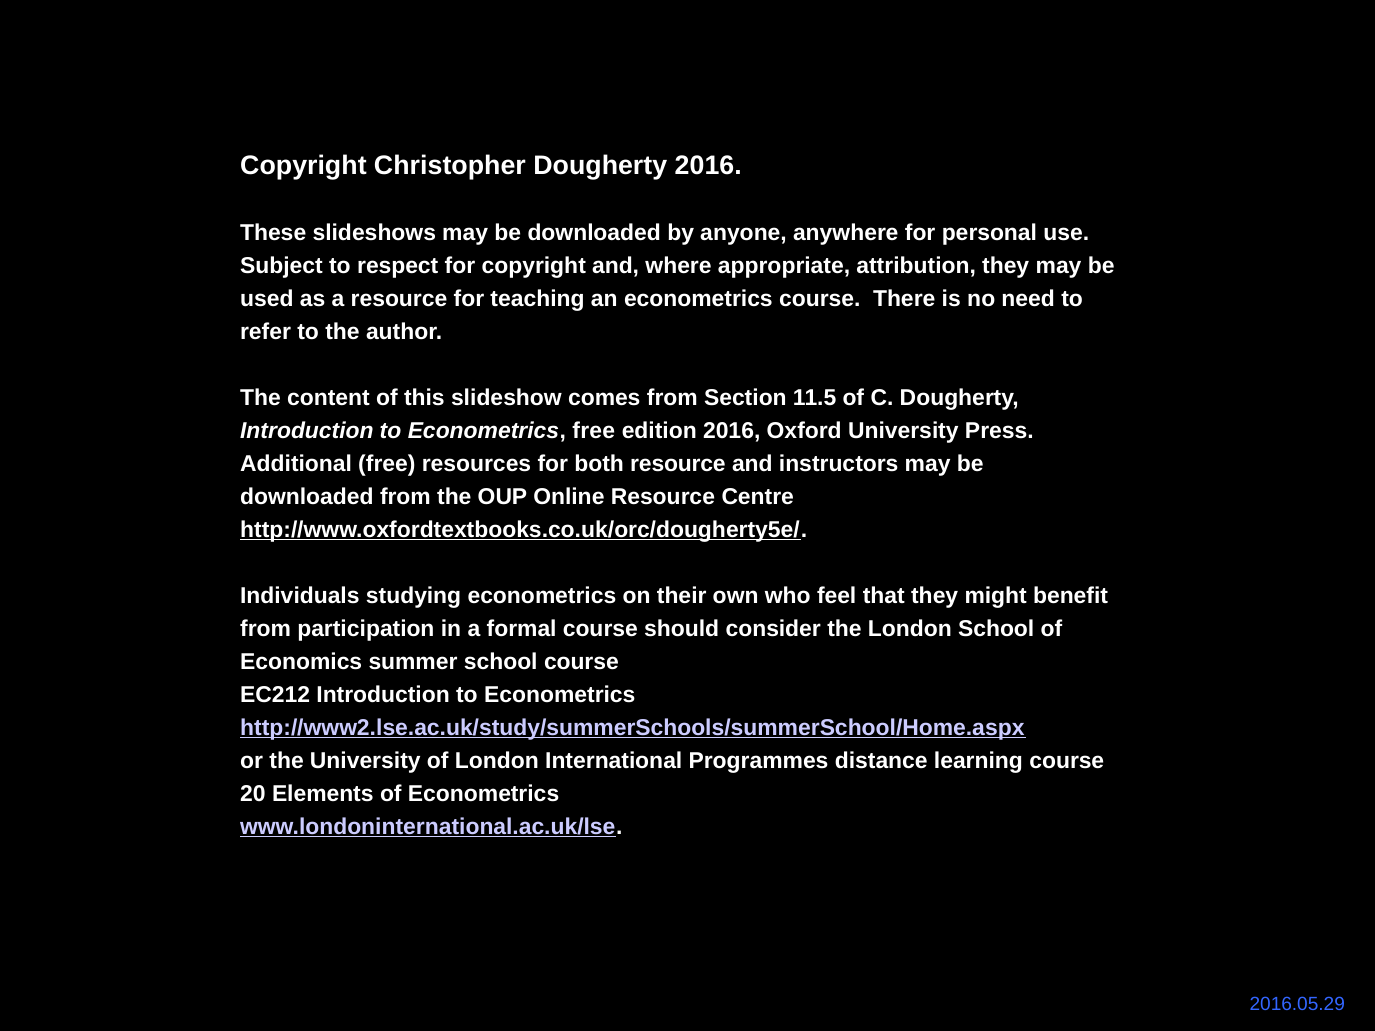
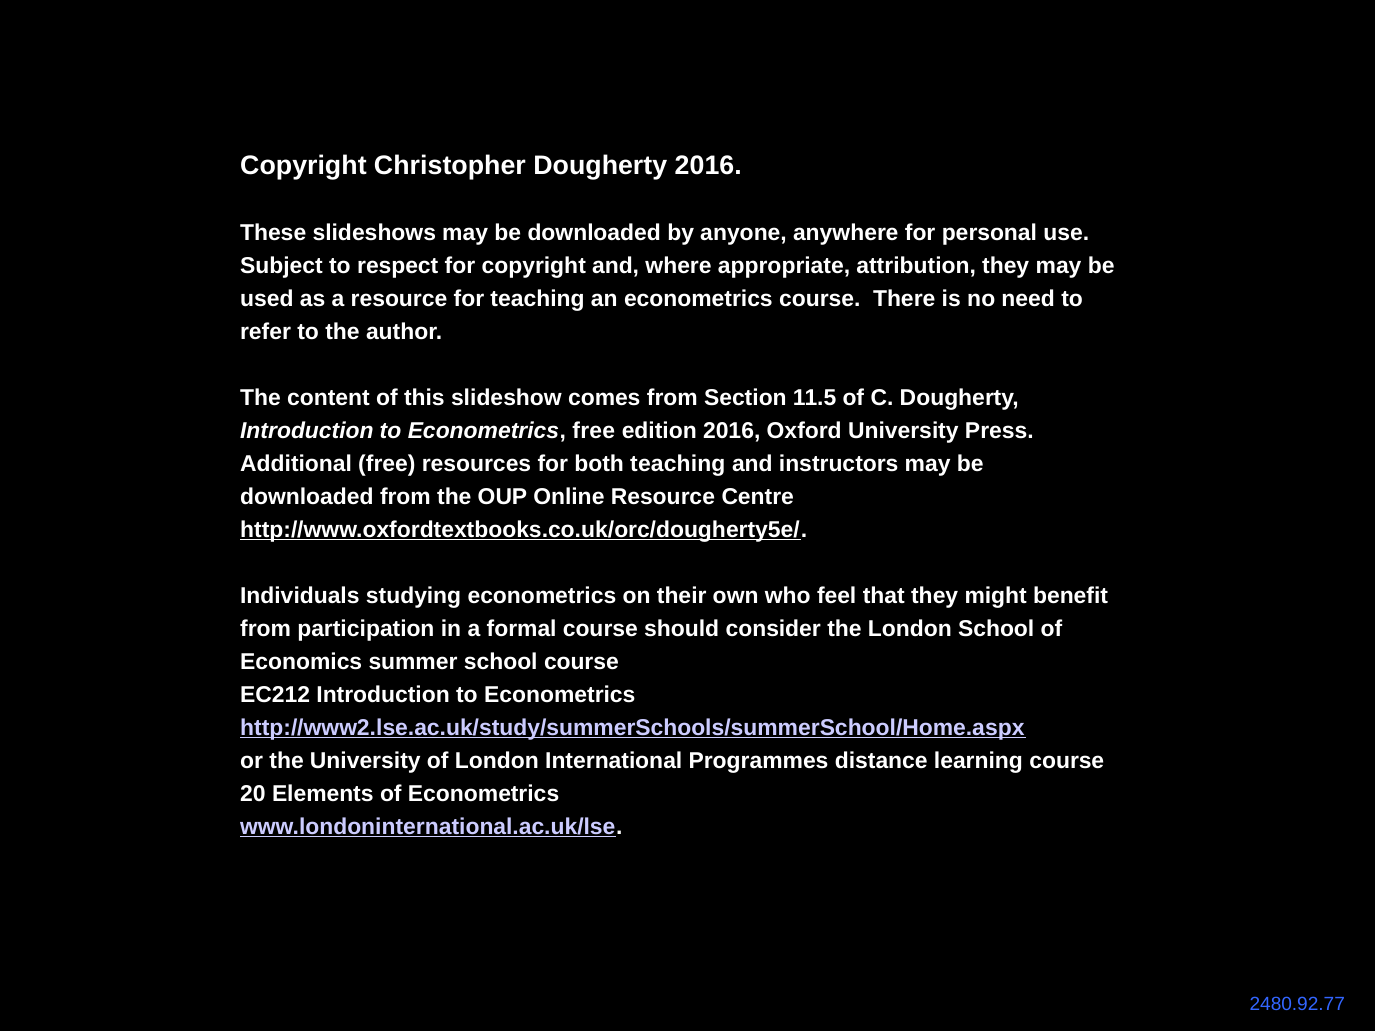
both resource: resource -> teaching
2016.05.29: 2016.05.29 -> 2480.92.77
